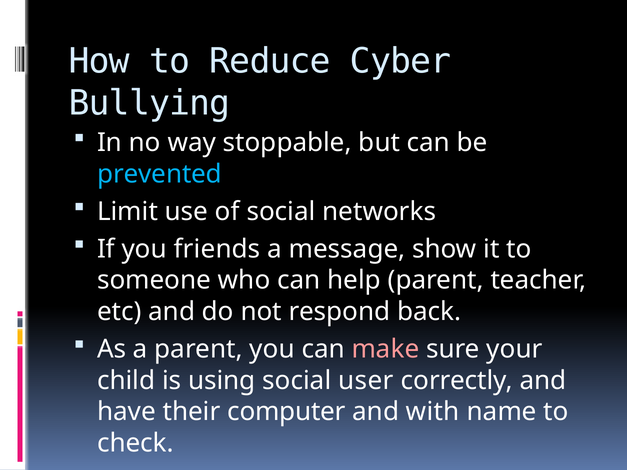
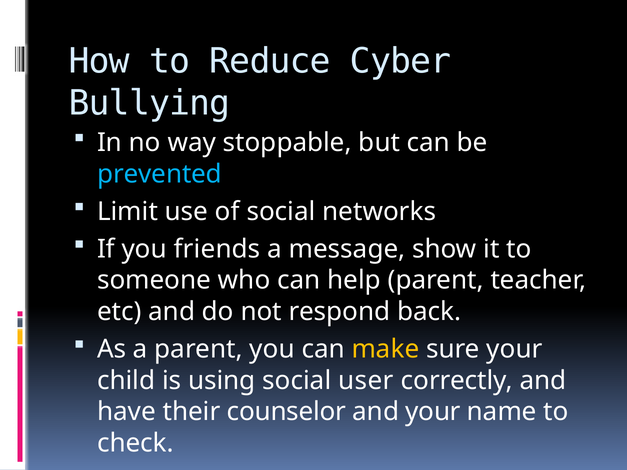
make colour: pink -> yellow
computer: computer -> counselor
and with: with -> your
